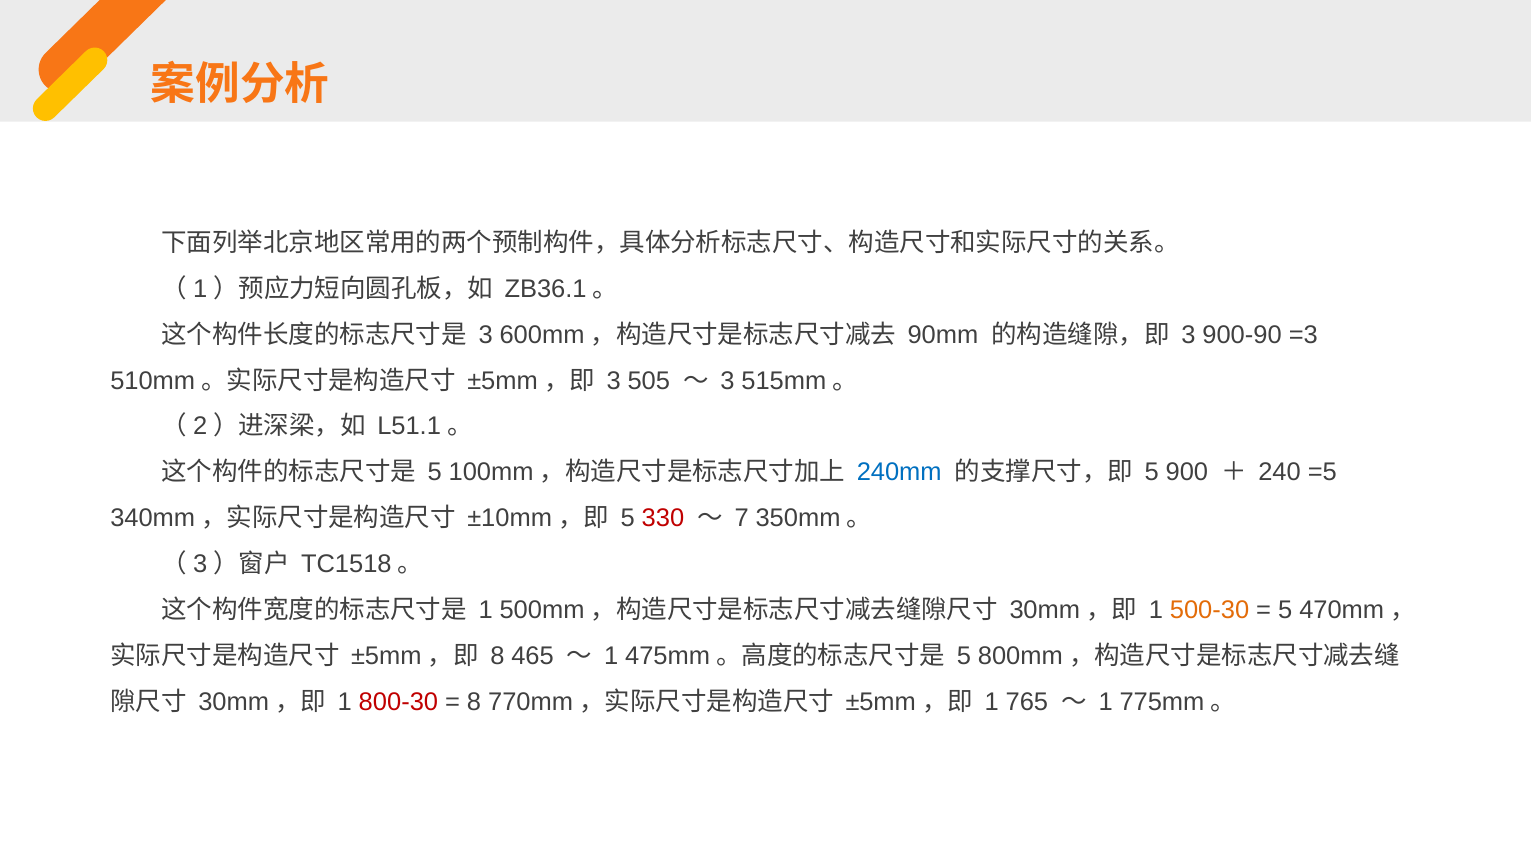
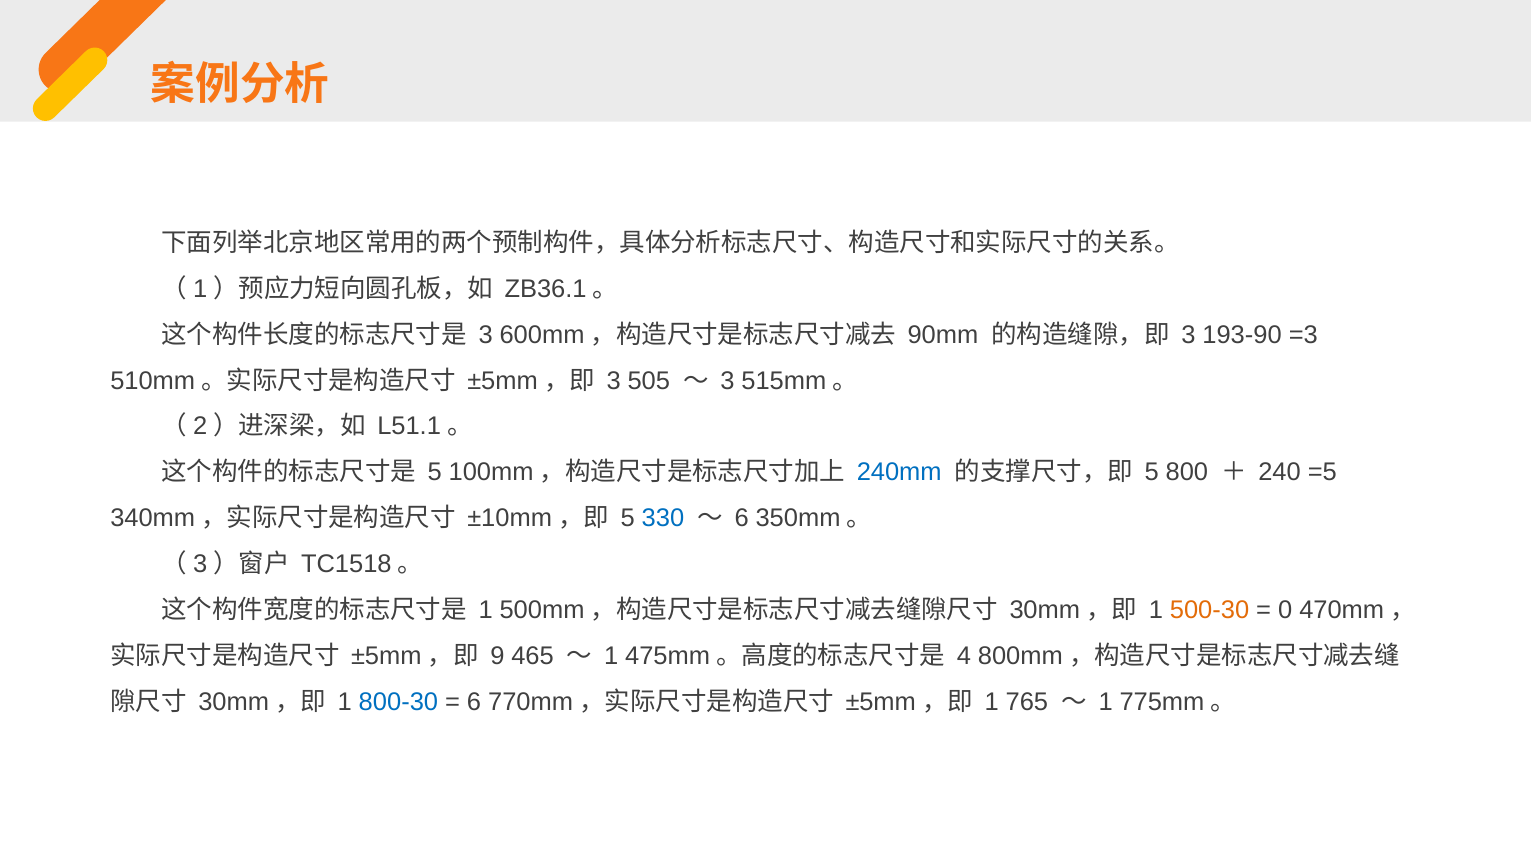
900-90: 900-90 -> 193-90
900: 900 -> 800
330 colour: red -> blue
7 at (742, 518): 7 -> 6
5 at (1285, 610): 5 -> 0
8 at (497, 656): 8 -> 9
5 at (964, 656): 5 -> 4
800-30 colour: red -> blue
8 at (474, 702): 8 -> 6
